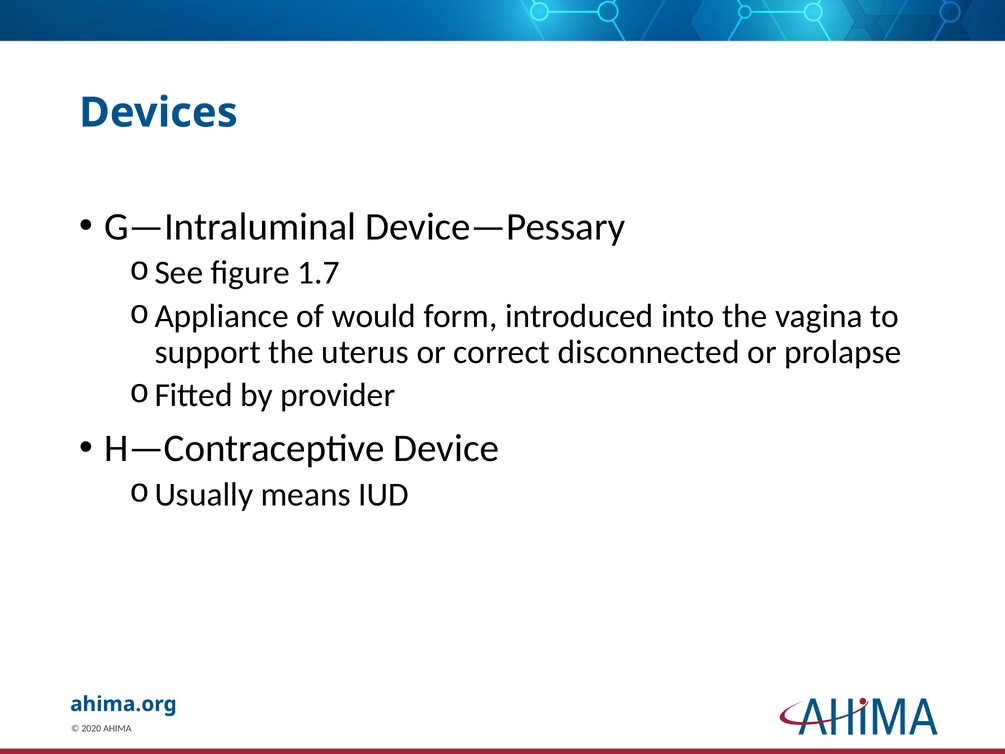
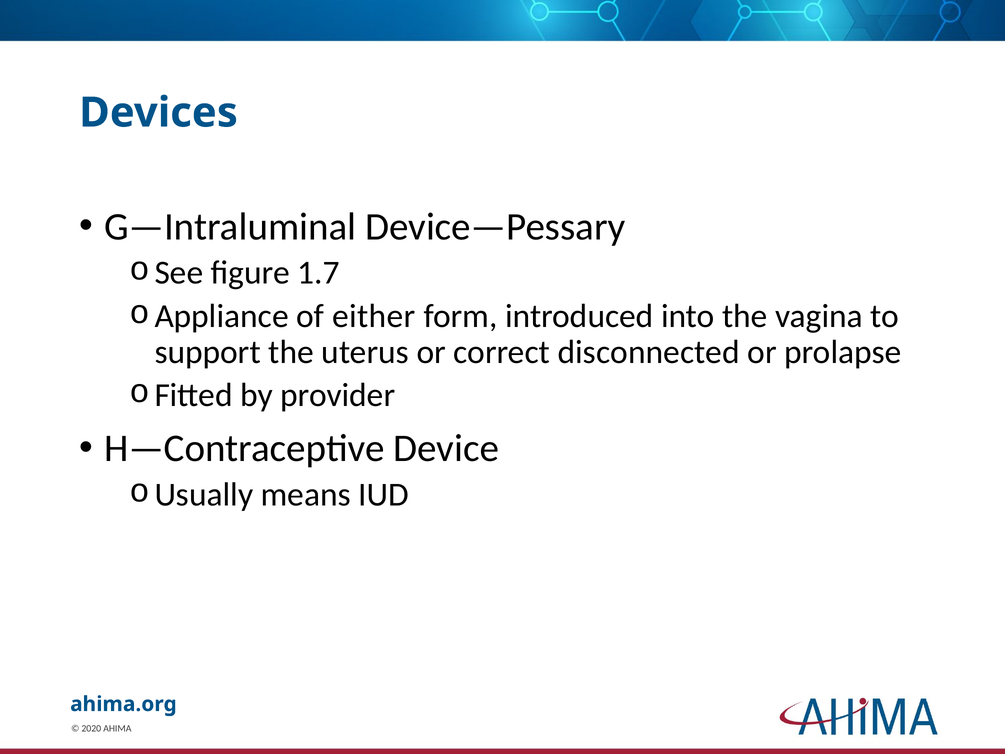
would: would -> either
